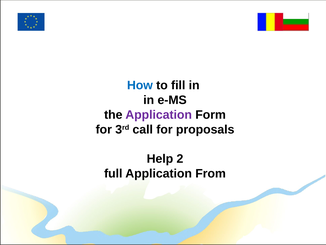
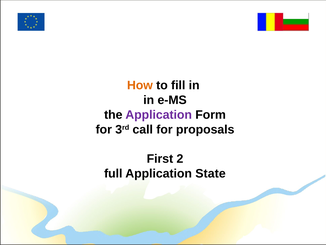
How colour: blue -> orange
Help: Help -> First
From: From -> State
